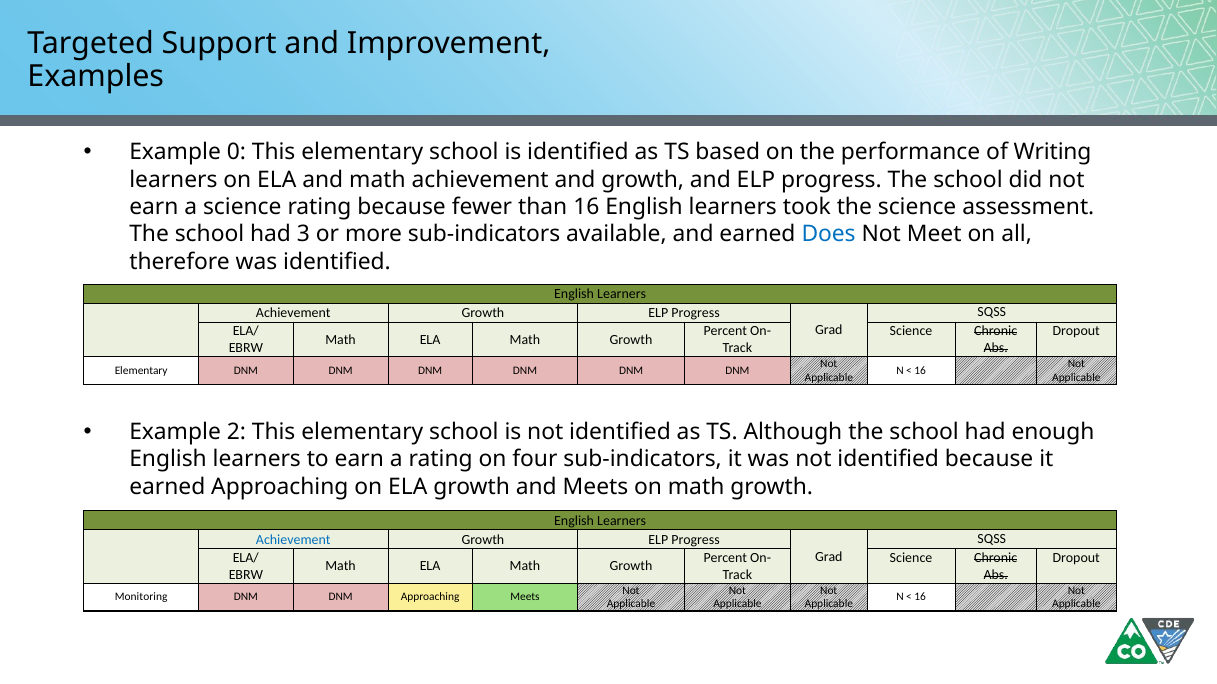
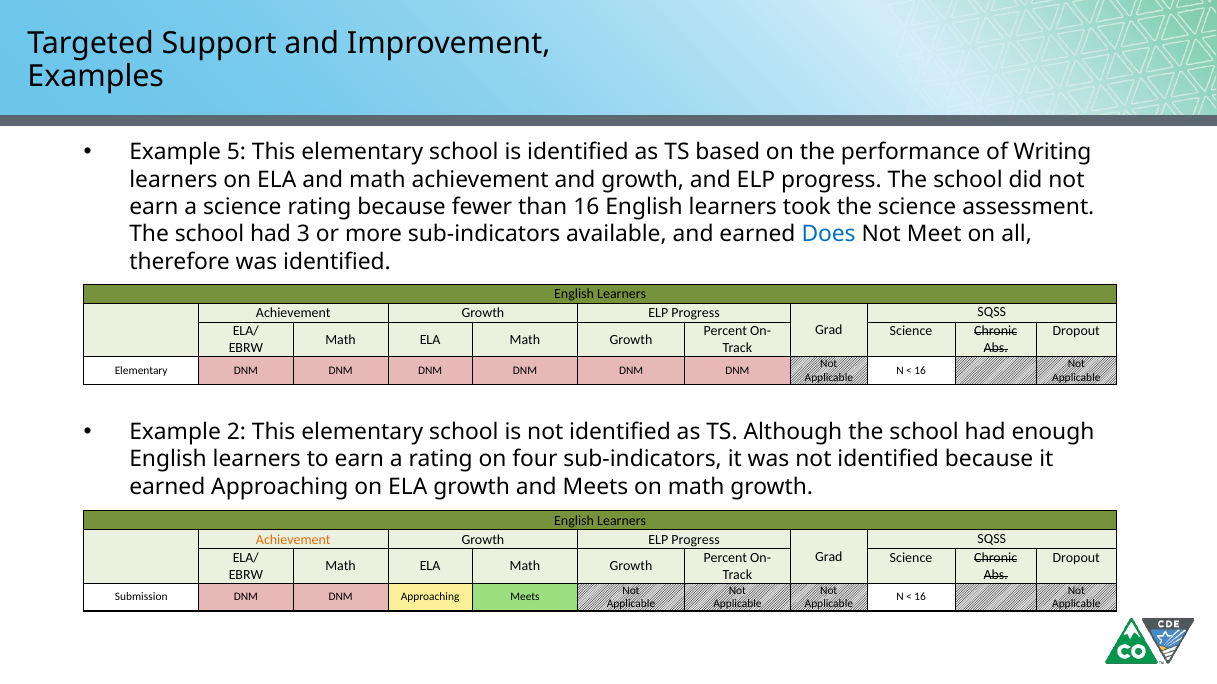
0: 0 -> 5
Achievement at (293, 540) colour: blue -> orange
Monitoring: Monitoring -> Submission
